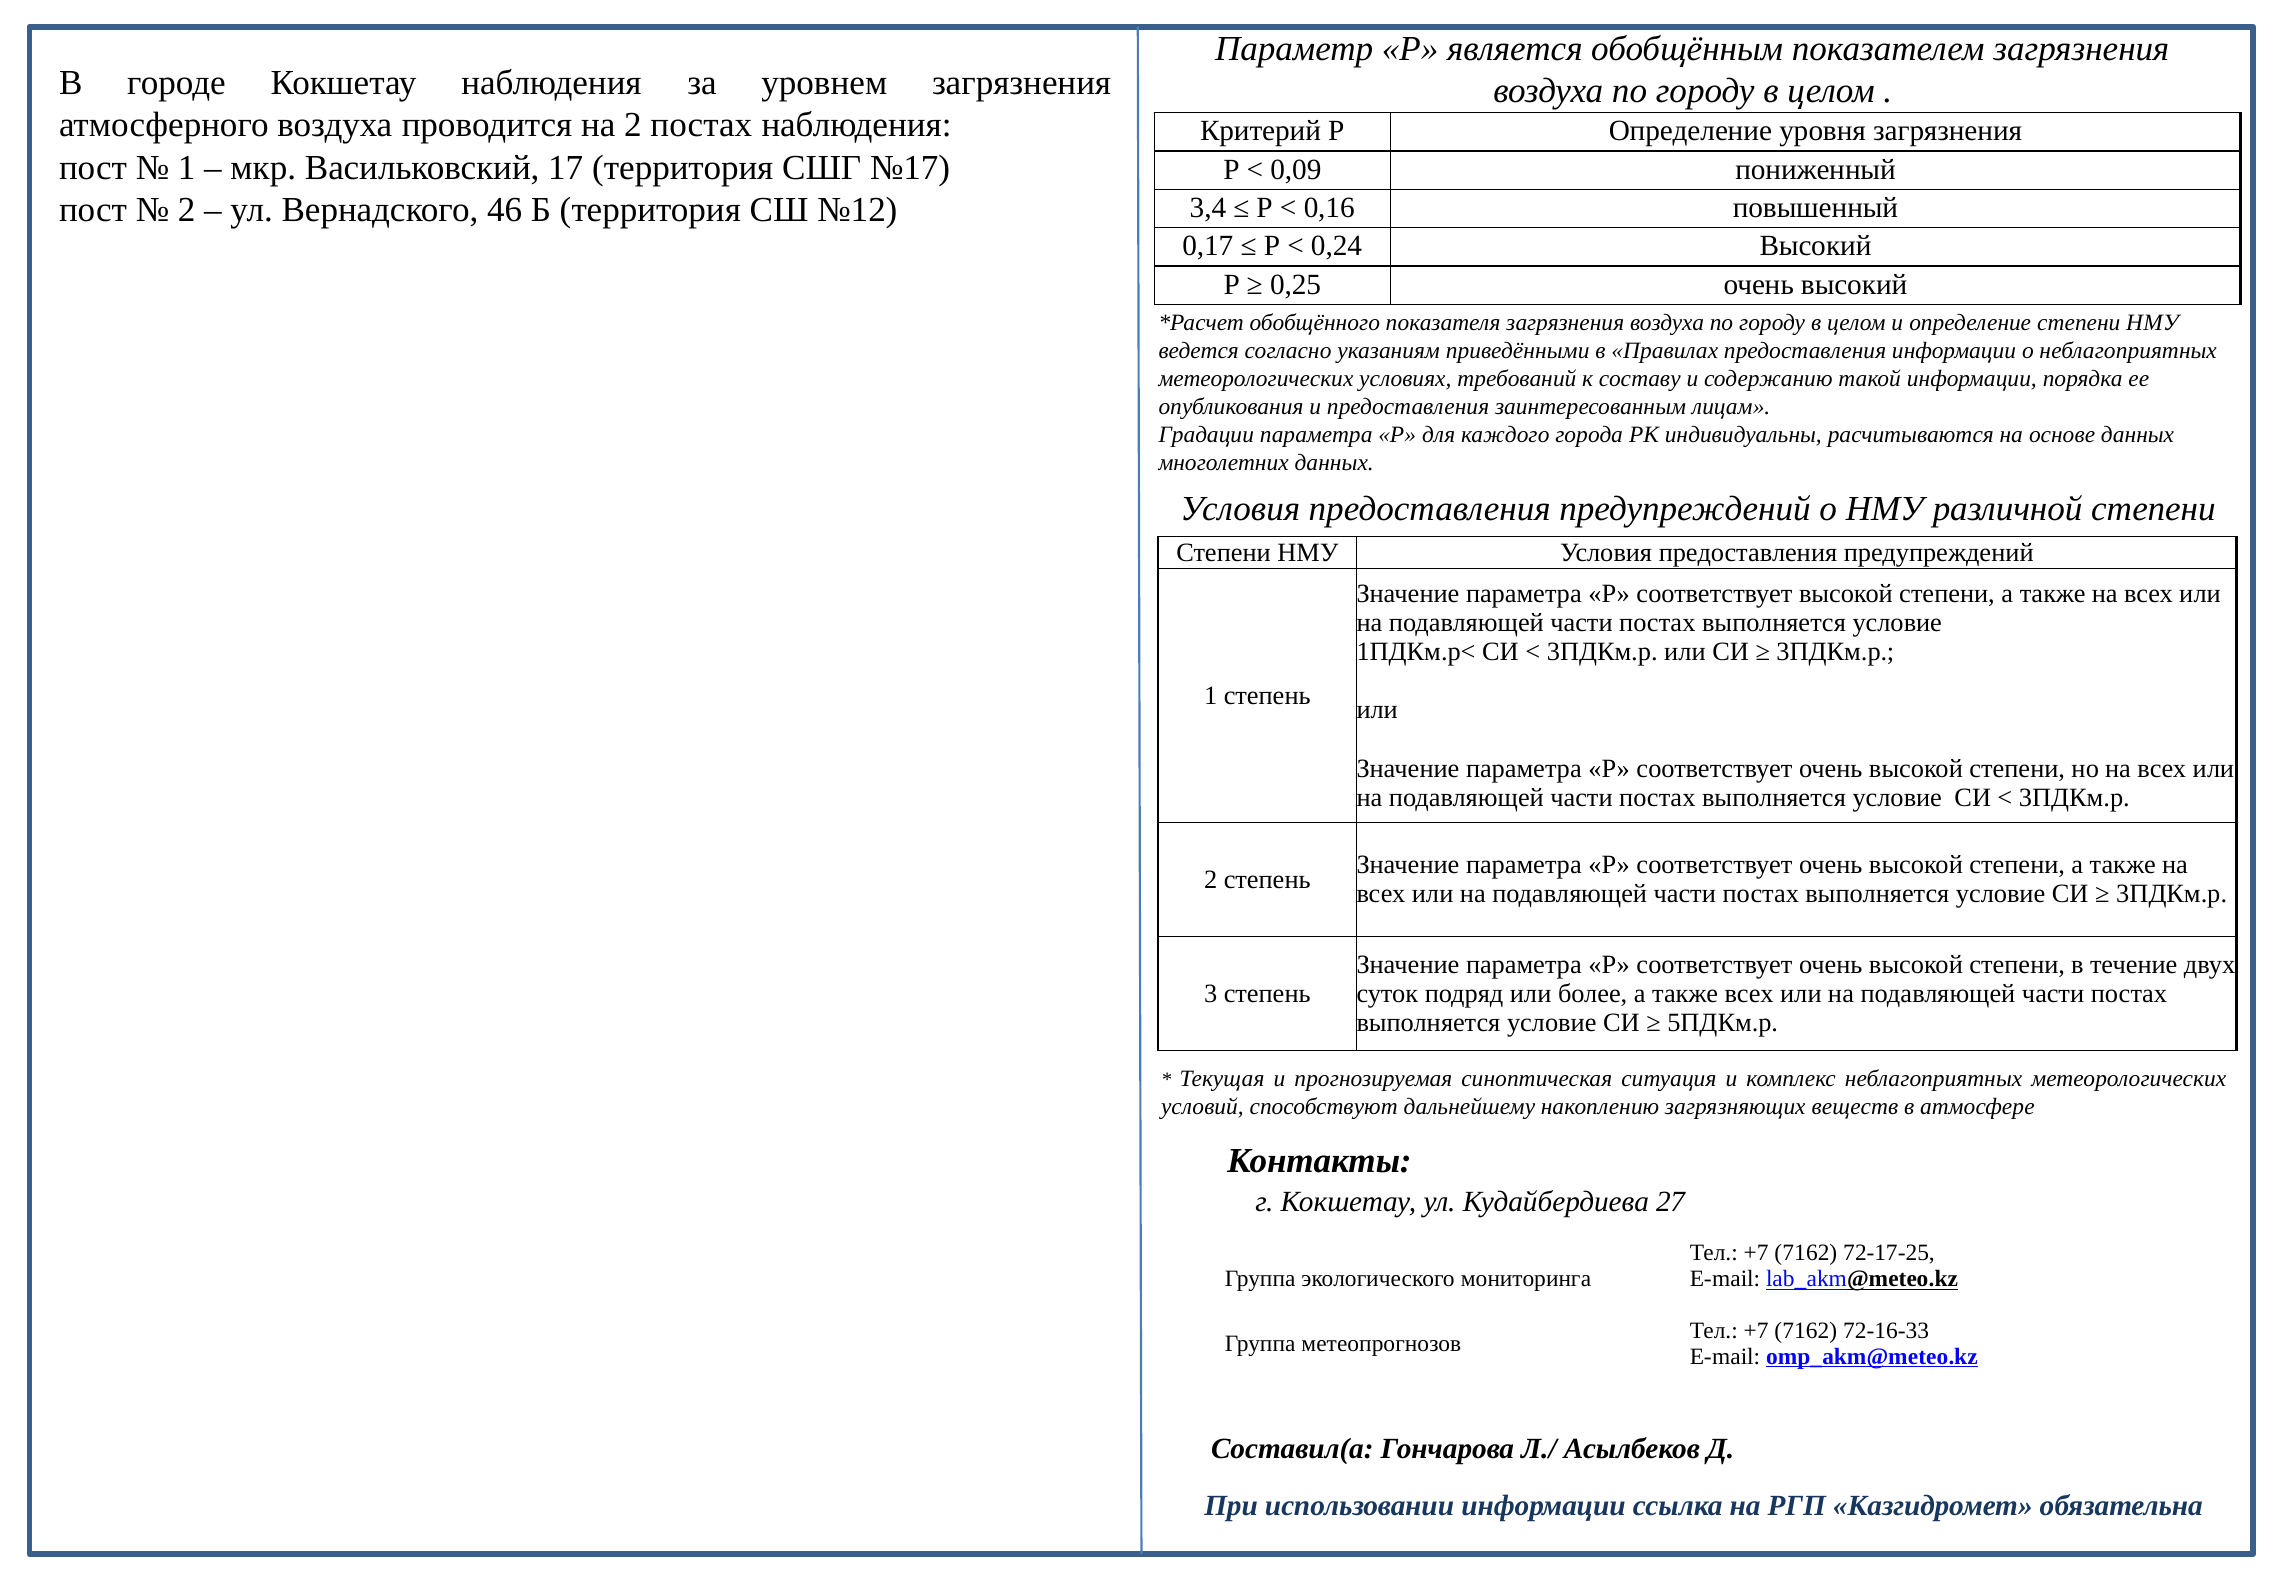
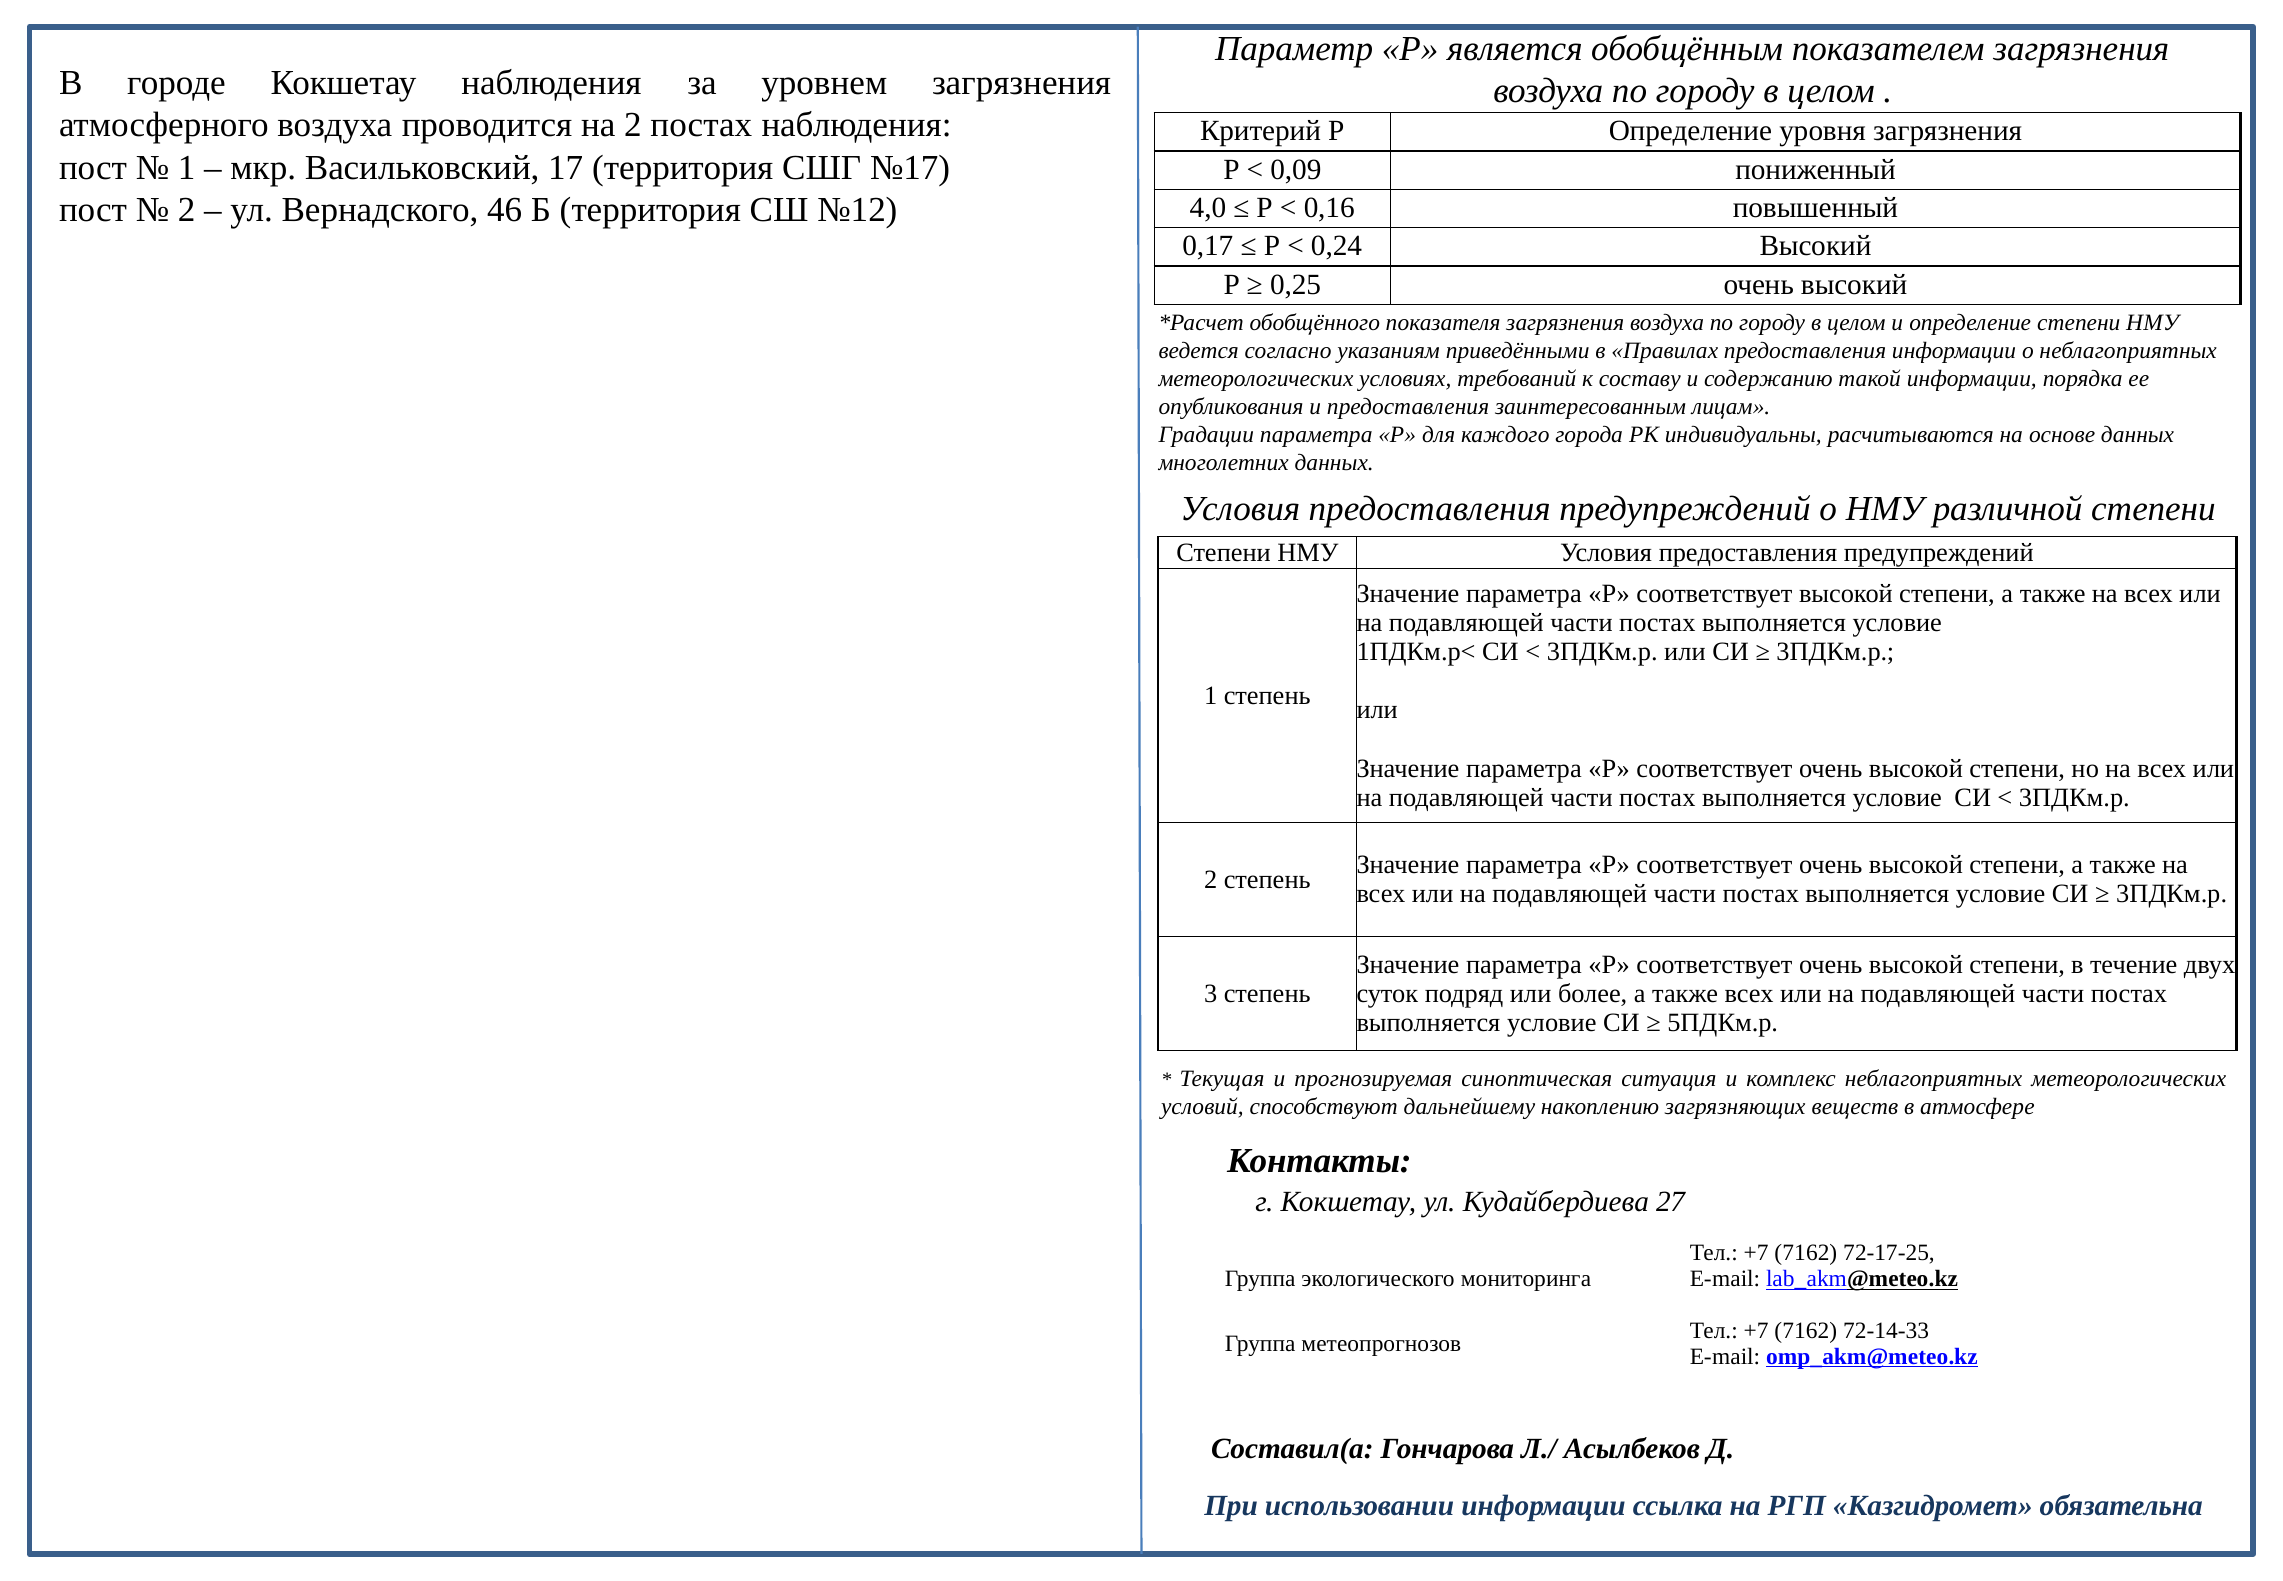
3,4: 3,4 -> 4,0
72-16-33: 72-16-33 -> 72-14-33
